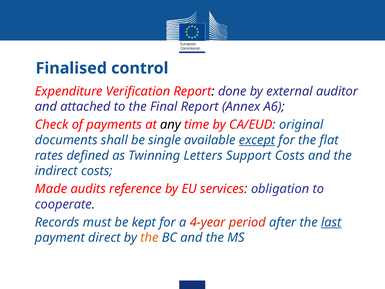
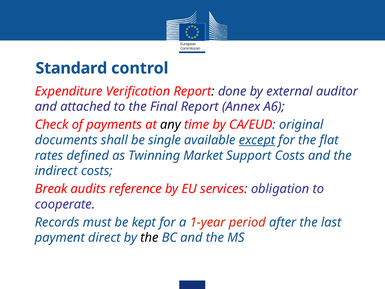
Finalised: Finalised -> Standard
Letters: Letters -> Market
Made: Made -> Break
4-year: 4-year -> 1-year
last underline: present -> none
the at (149, 238) colour: orange -> black
